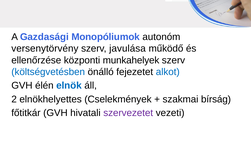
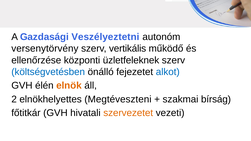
Monopóliumok: Monopóliumok -> Veszélyeztetni
javulása: javulása -> vertikális
munkahelyek: munkahelyek -> üzletfeleknek
elnök colour: blue -> orange
Cselekmények: Cselekmények -> Megtéveszteni
szervezetet colour: purple -> orange
